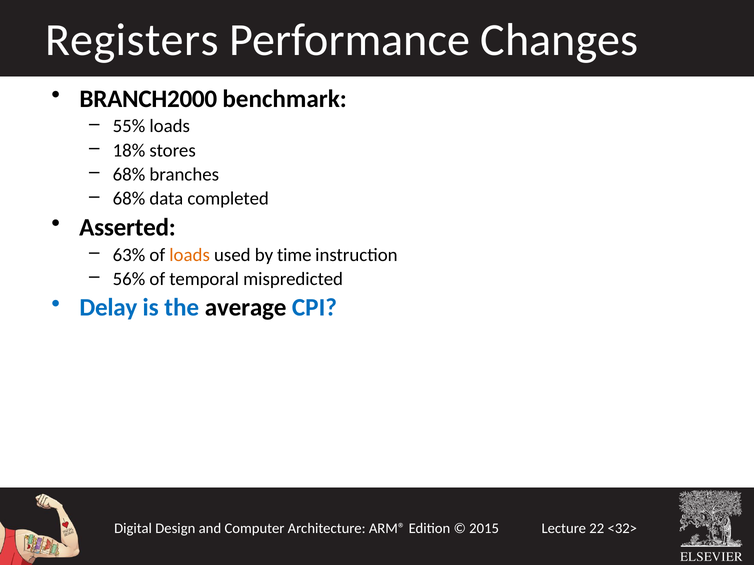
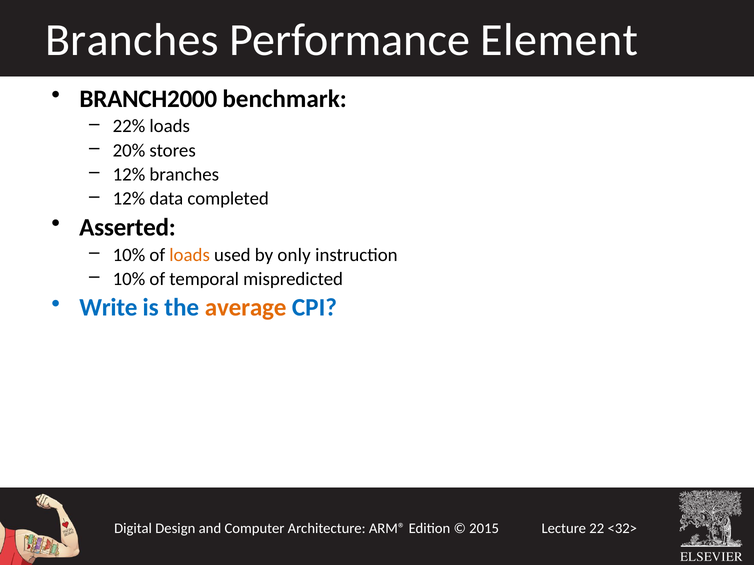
Registers at (132, 40): Registers -> Branches
Changes: Changes -> Element
55%: 55% -> 22%
18%: 18% -> 20%
68% at (129, 175): 68% -> 12%
68% at (129, 199): 68% -> 12%
63% at (129, 255): 63% -> 10%
time: time -> only
56% at (129, 279): 56% -> 10%
Delay: Delay -> Write
average colour: black -> orange
